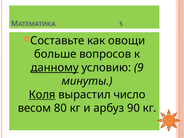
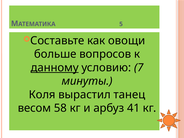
9: 9 -> 7
Коля underline: present -> none
число: число -> танец
80: 80 -> 58
90: 90 -> 41
